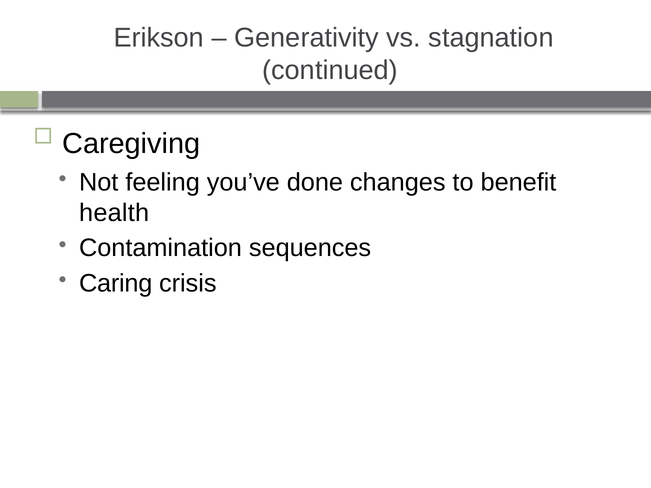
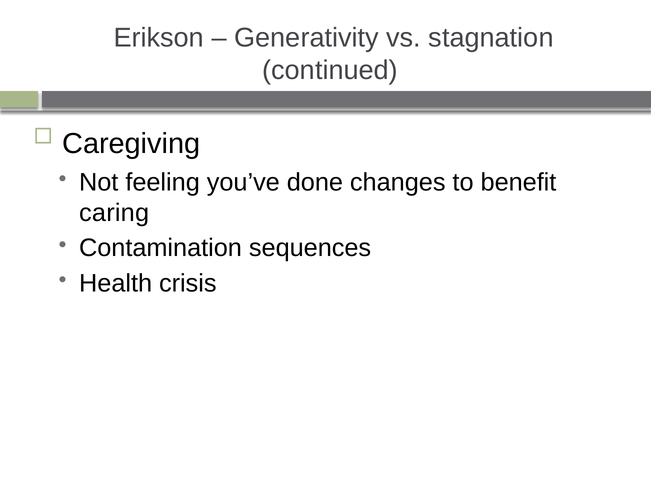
health: health -> caring
Caring: Caring -> Health
